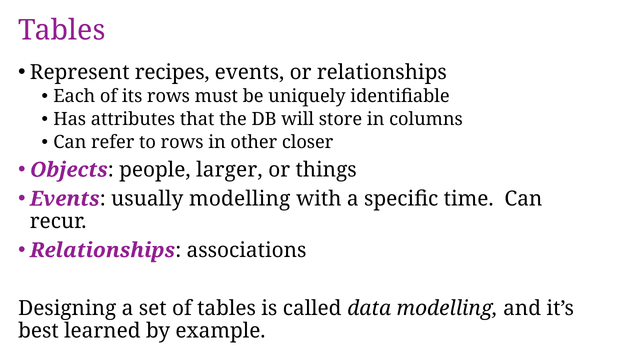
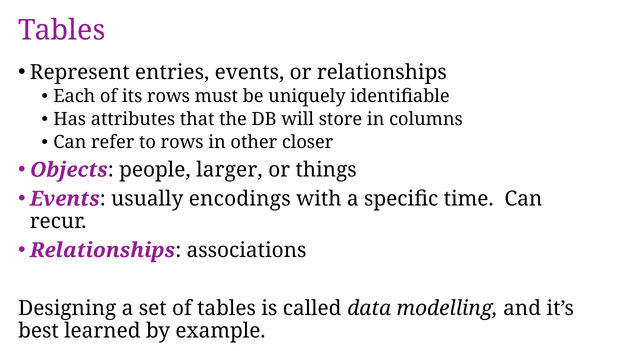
recipes: recipes -> entries
usually modelling: modelling -> encodings
